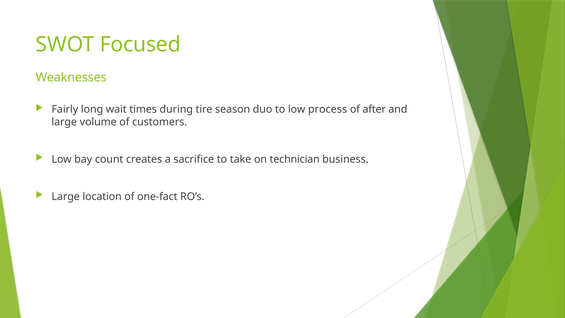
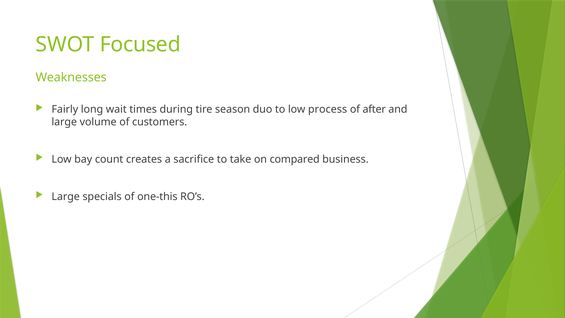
technician: technician -> compared
location: location -> specials
one-fact: one-fact -> one-this
